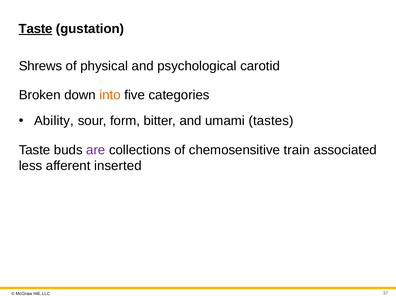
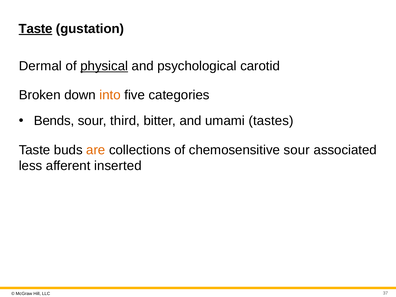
Shrews: Shrews -> Dermal
physical underline: none -> present
Ability: Ability -> Bends
form: form -> third
are colour: purple -> orange
chemosensitive train: train -> sour
